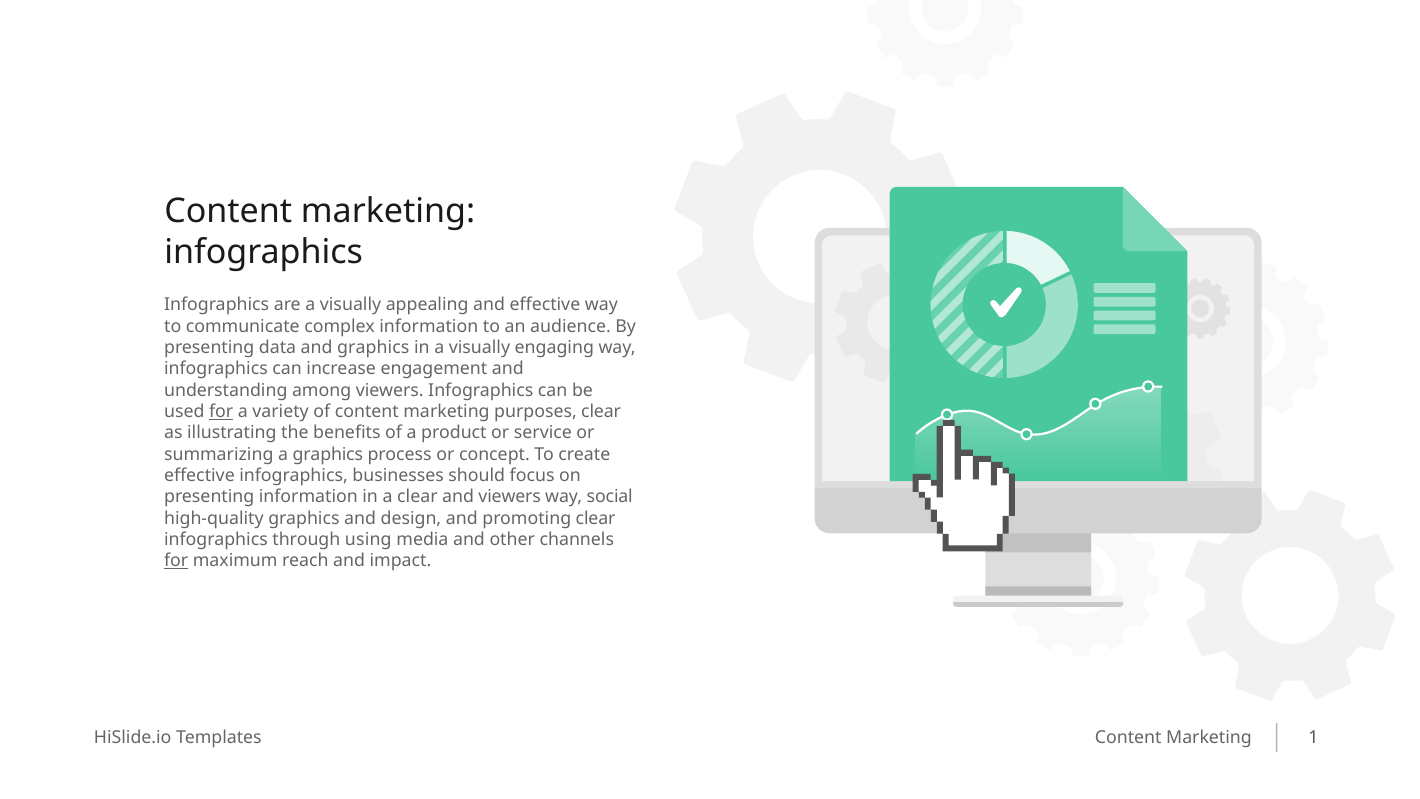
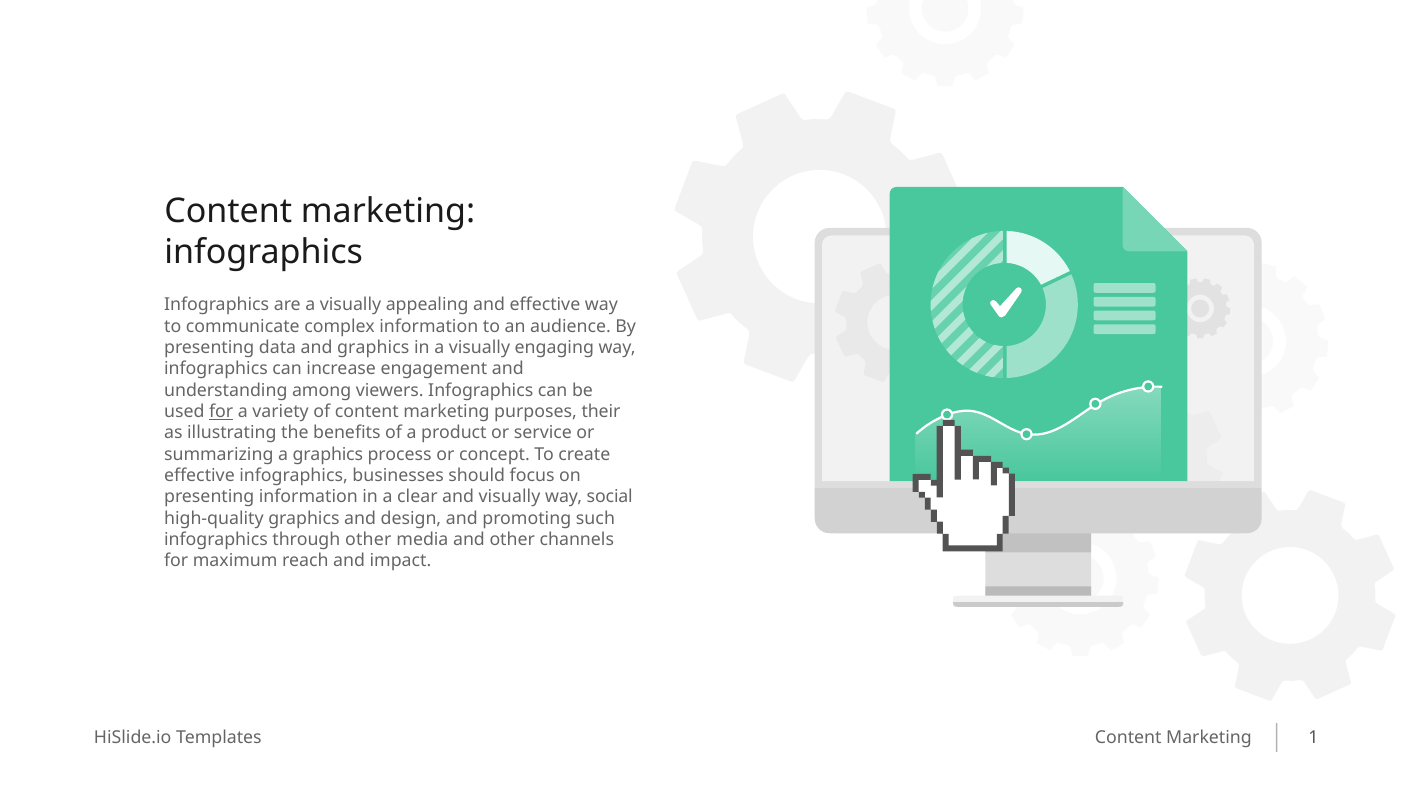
purposes clear: clear -> their
and viewers: viewers -> visually
promoting clear: clear -> such
through using: using -> other
for at (176, 561) underline: present -> none
